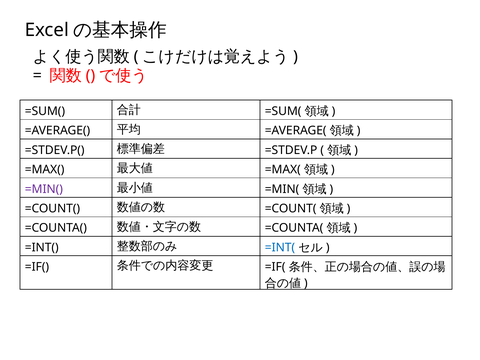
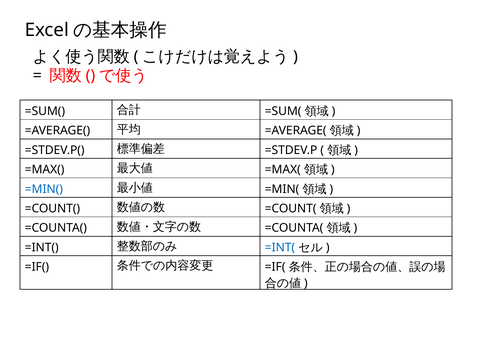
=MIN( at (44, 189) colour: purple -> blue
